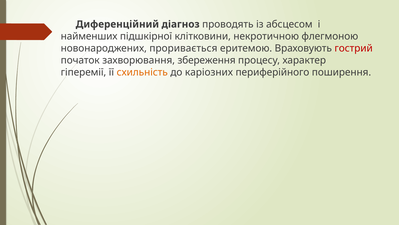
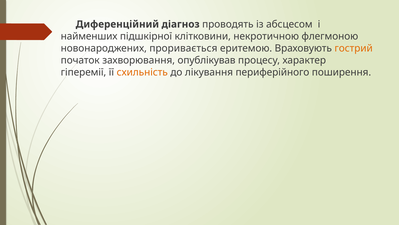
гострий colour: red -> orange
збереження: збереження -> опублікував
каріозних: каріозних -> лікування
